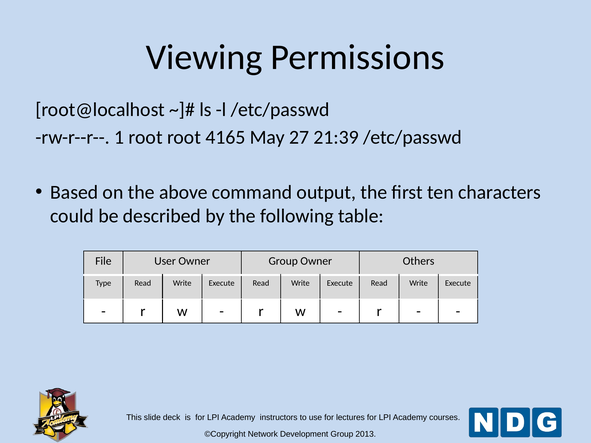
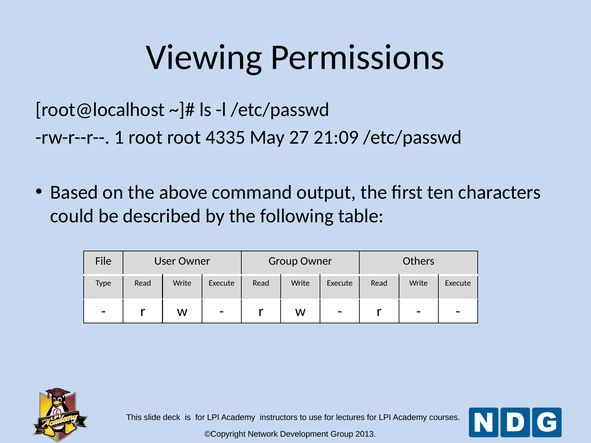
4165: 4165 -> 4335
21:39: 21:39 -> 21:09
